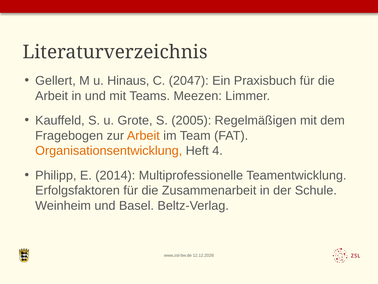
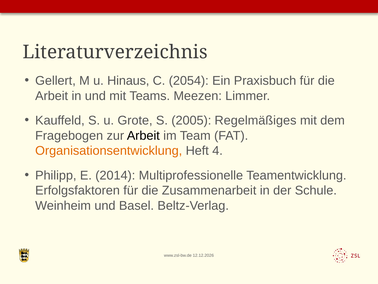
2047: 2047 -> 2054
Regelmäßigen: Regelmäßigen -> Regelmäßiges
Arbeit at (143, 135) colour: orange -> black
